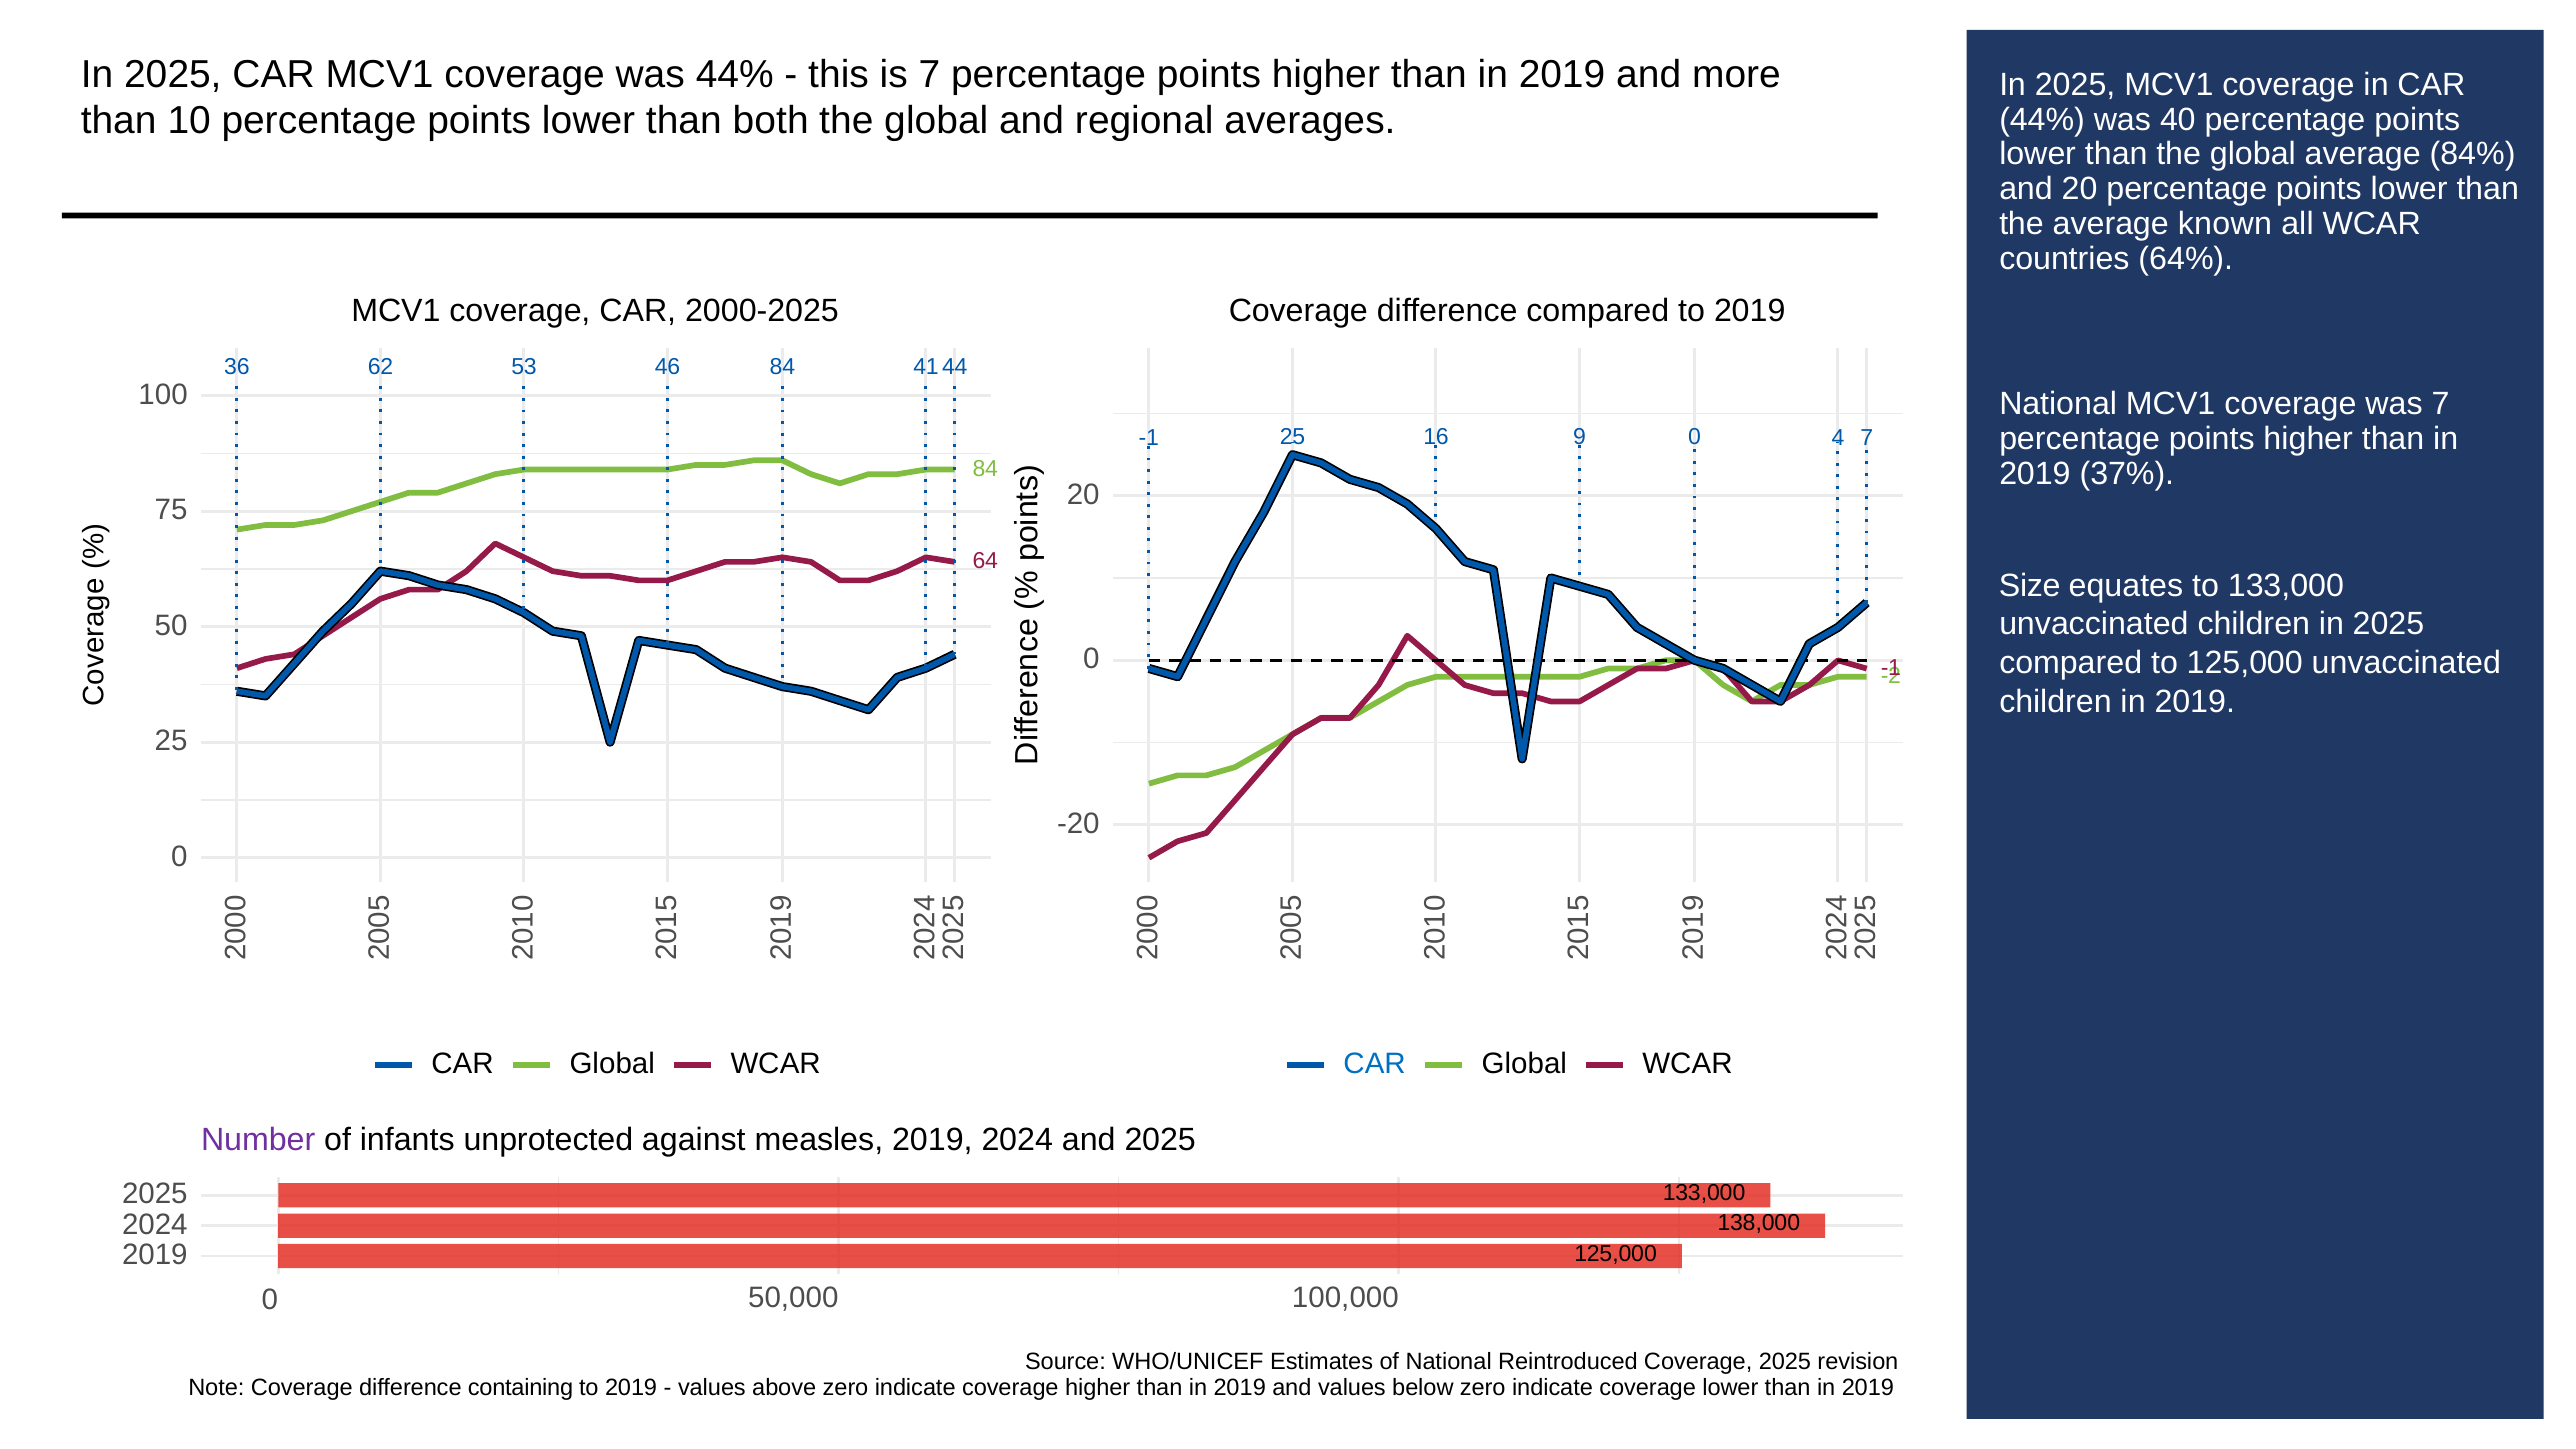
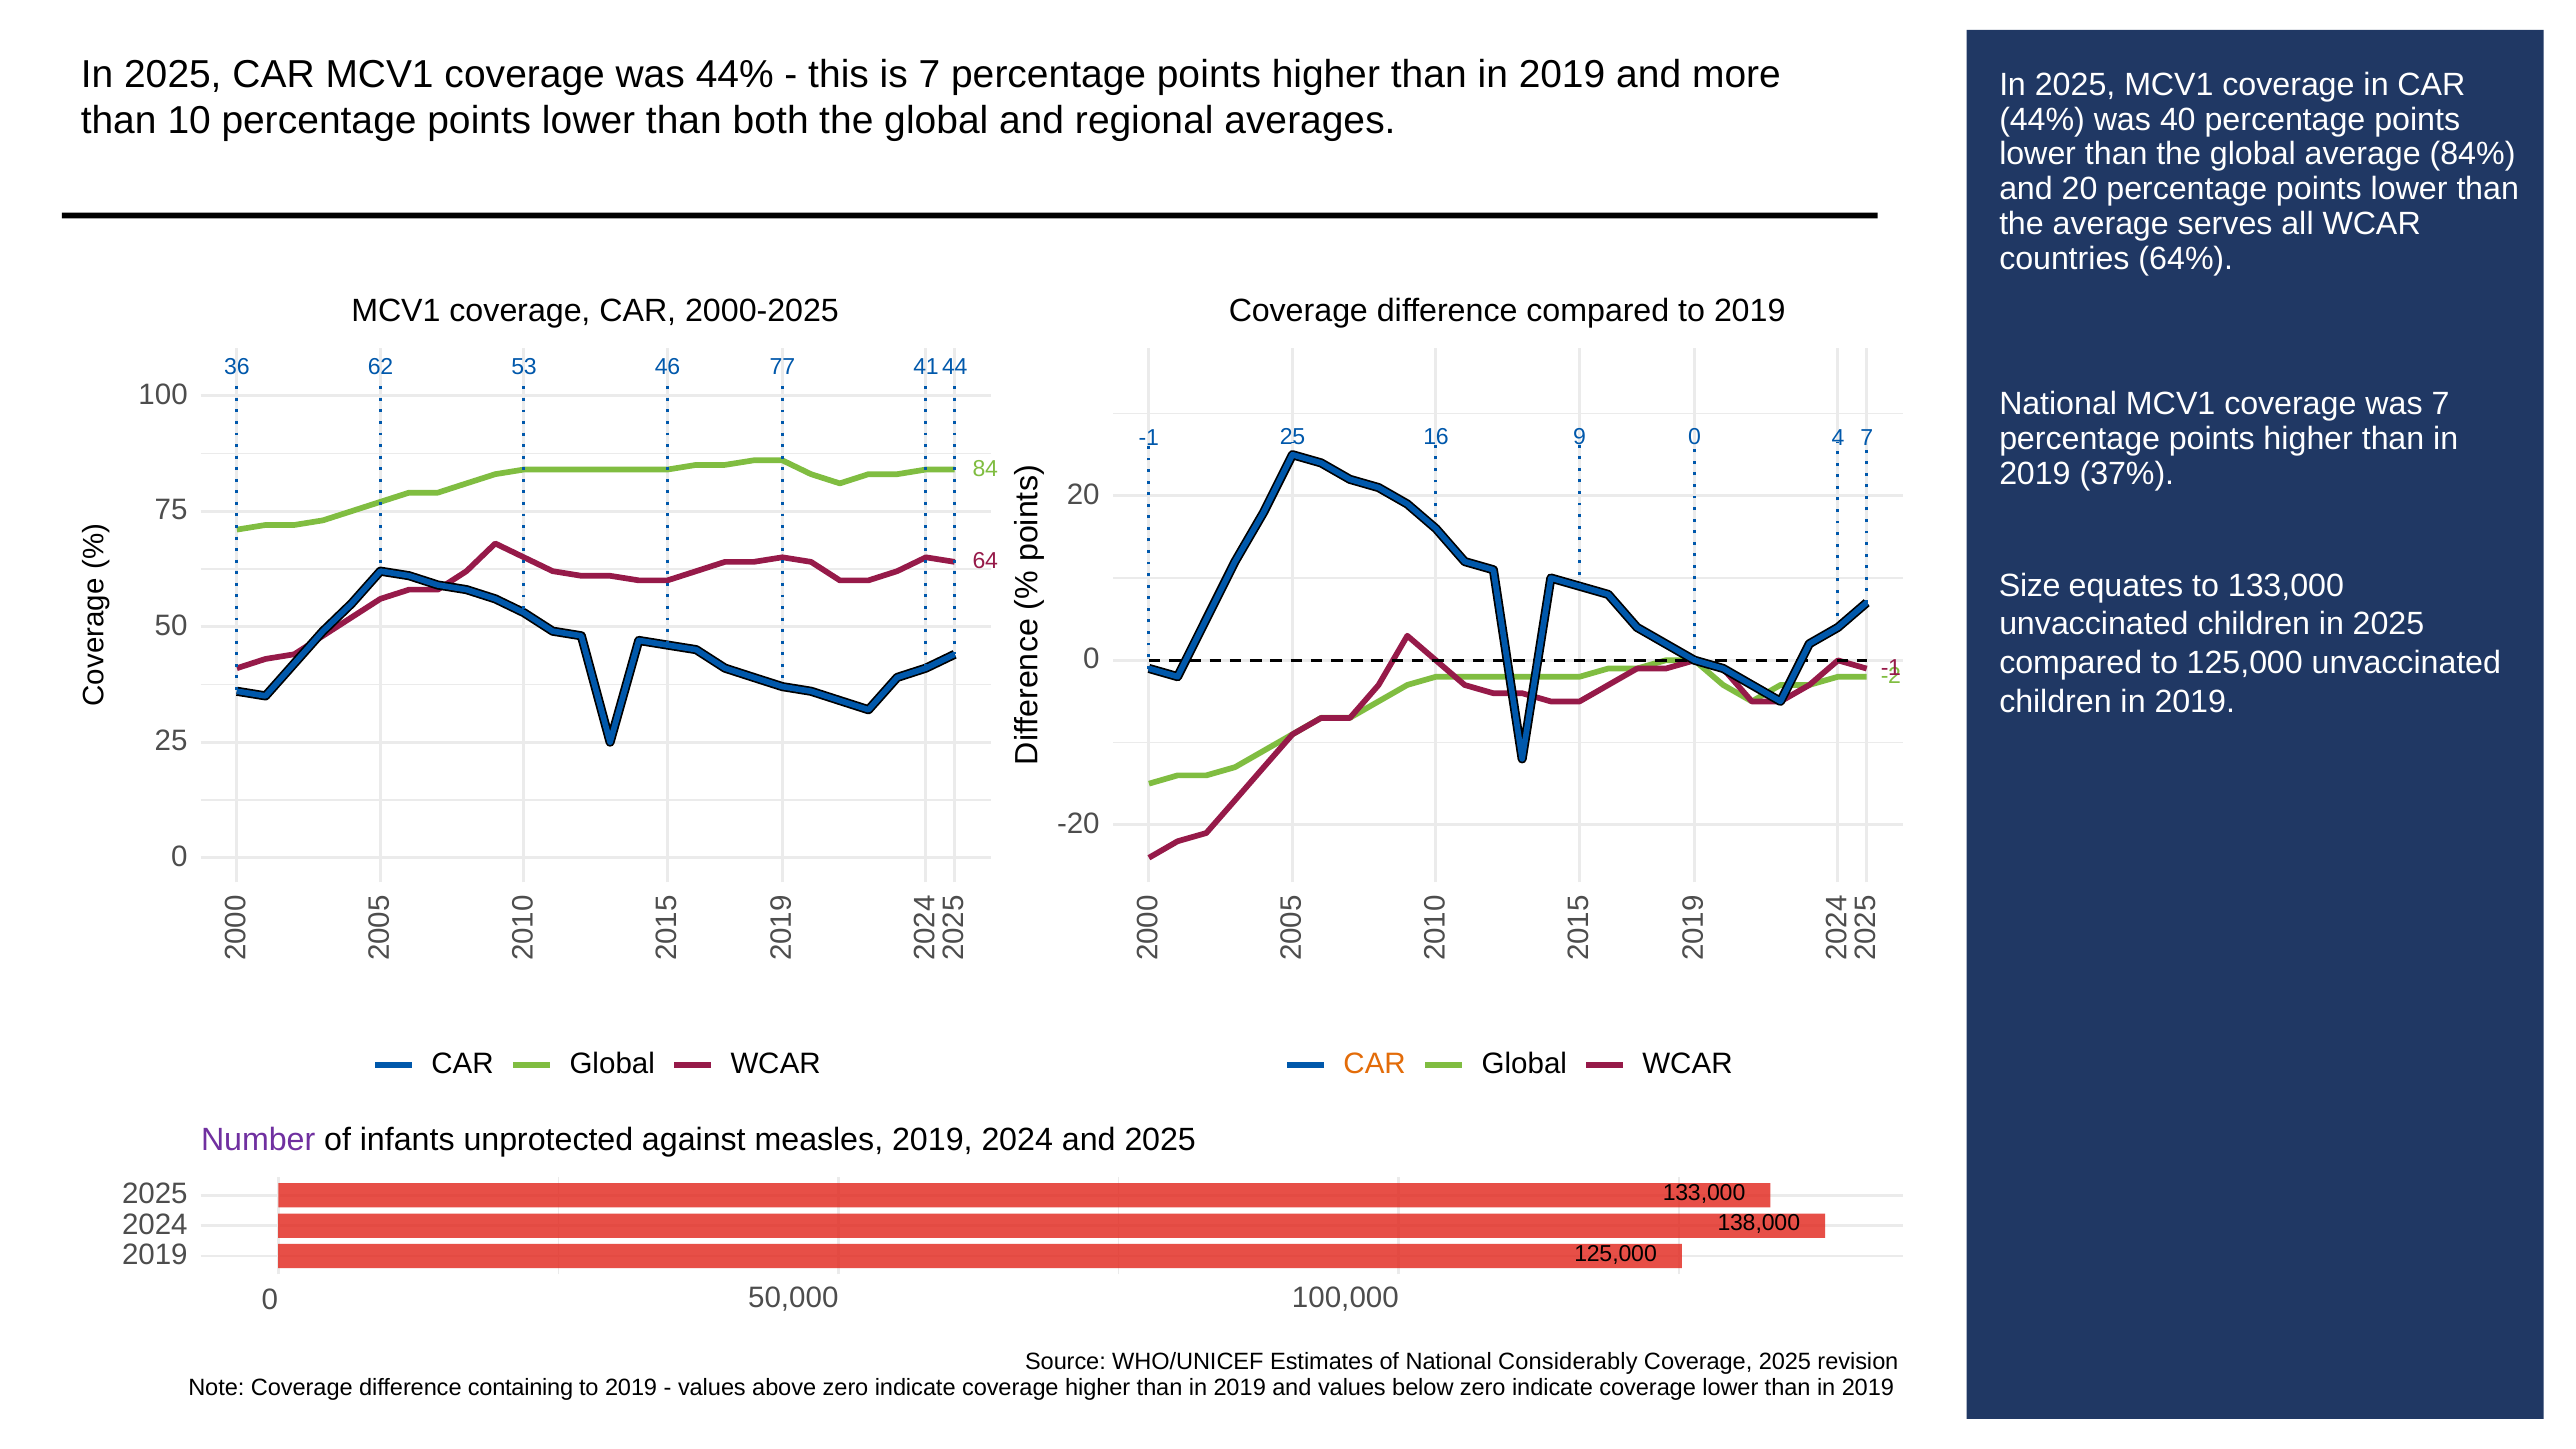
known: known -> serves
46 84: 84 -> 77
CAR at (1375, 1064) colour: blue -> orange
Reintroduced: Reintroduced -> Considerably
